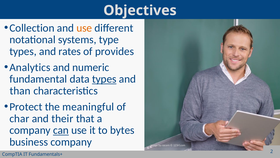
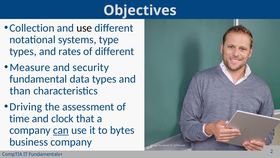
use at (84, 28) colour: orange -> black
of provides: provides -> different
Analytics: Analytics -> Measure
numeric: numeric -> security
types at (104, 79) underline: present -> none
Protect: Protect -> Driving
meaningful: meaningful -> assessment
char: char -> time
their: their -> clock
